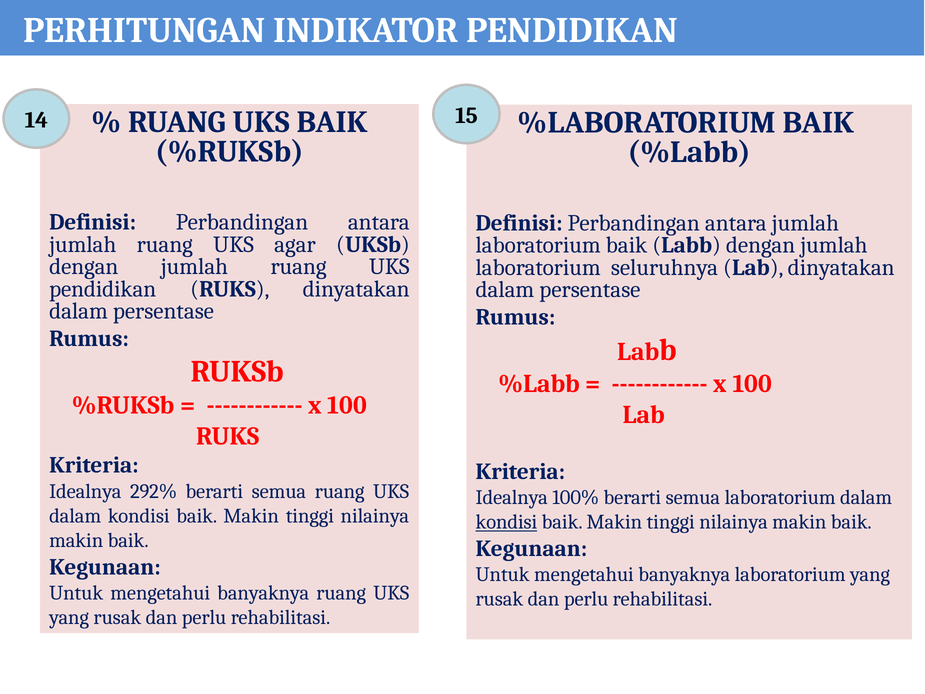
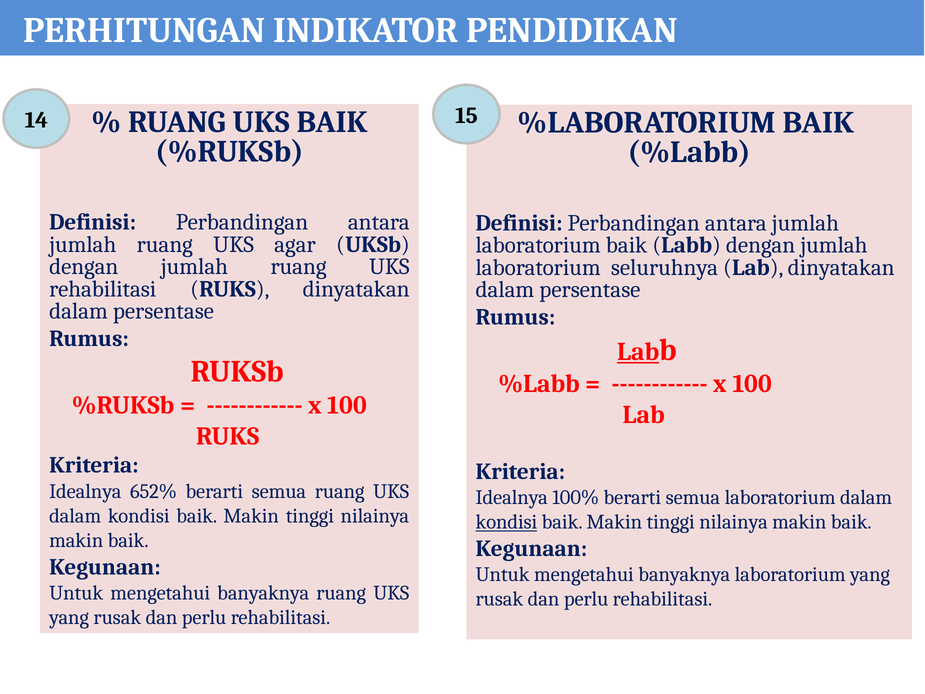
pendidikan at (103, 289): pendidikan -> rehabilitasi
Lab at (638, 352) underline: none -> present
292%: 292% -> 652%
